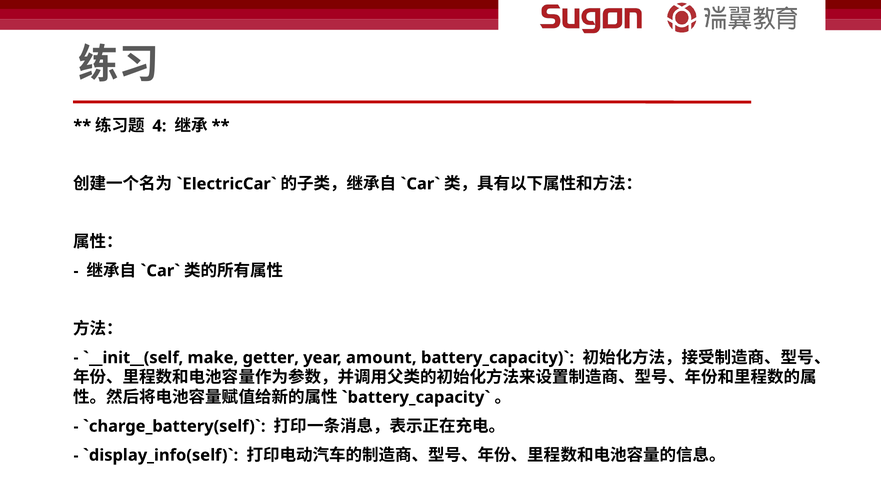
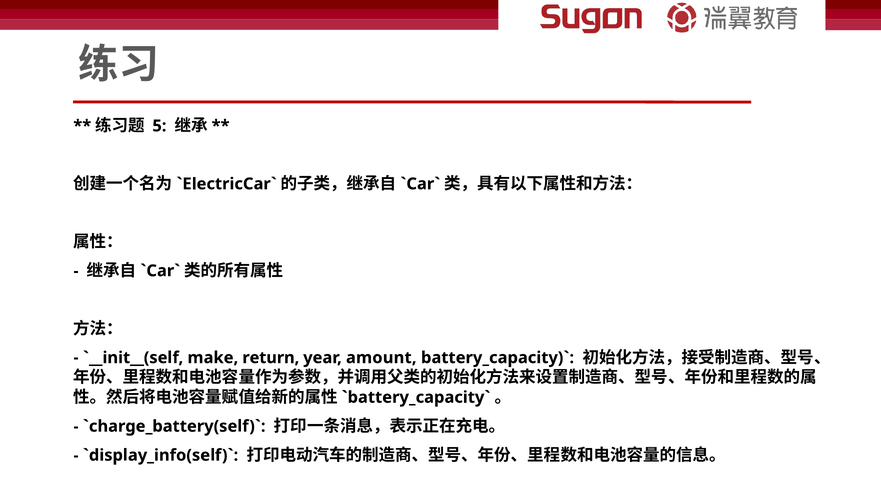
4: 4 -> 5
getter: getter -> return
